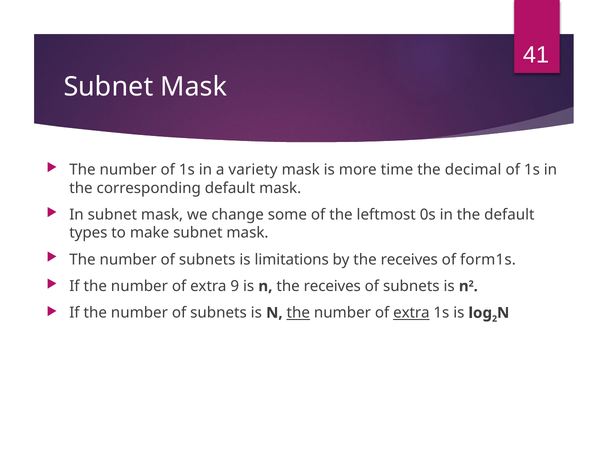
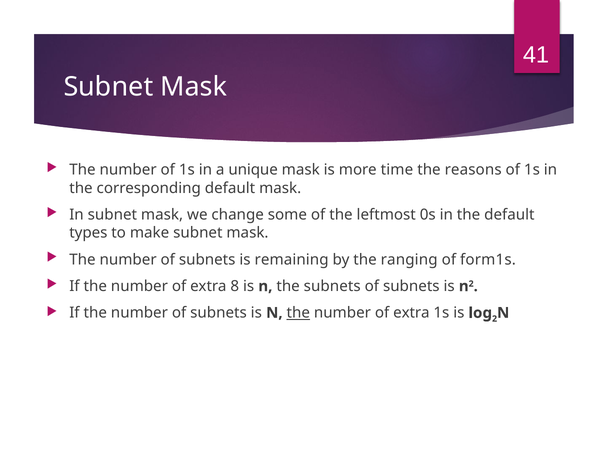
variety: variety -> unique
decimal: decimal -> reasons
limitations: limitations -> remaining
by the receives: receives -> ranging
9: 9 -> 8
n the receives: receives -> subnets
extra at (411, 313) underline: present -> none
